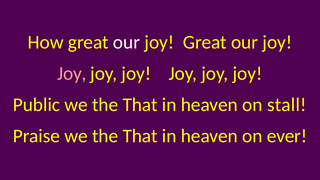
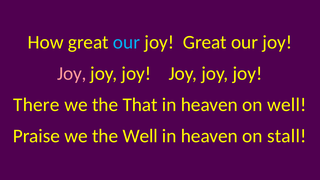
our at (127, 42) colour: white -> light blue
Public: Public -> There
on stall: stall -> well
Praise we the That: That -> Well
ever: ever -> stall
